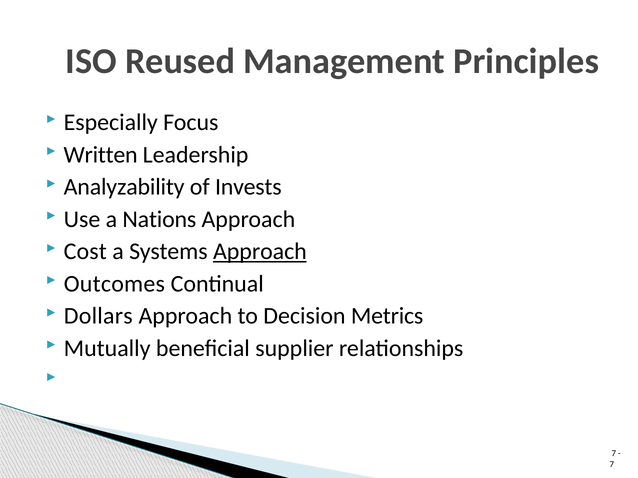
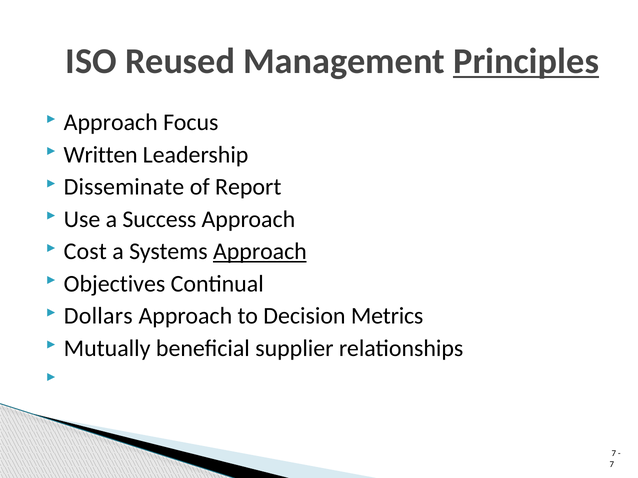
Principles underline: none -> present
Especially at (111, 123): Especially -> Approach
Analyzability: Analyzability -> Disseminate
Invests: Invests -> Report
Nations: Nations -> Success
Outcomes: Outcomes -> Objectives
